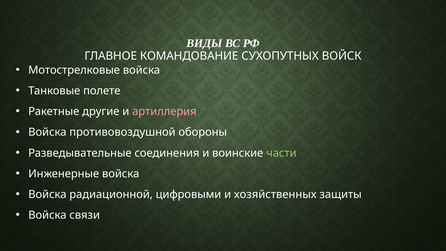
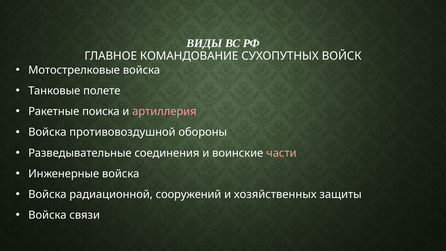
другие: другие -> поиска
части colour: light green -> pink
цифровыми: цифровыми -> сооружений
